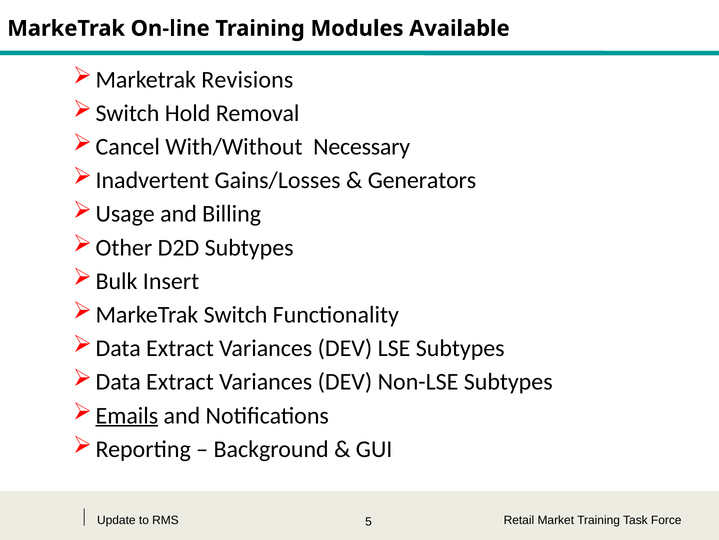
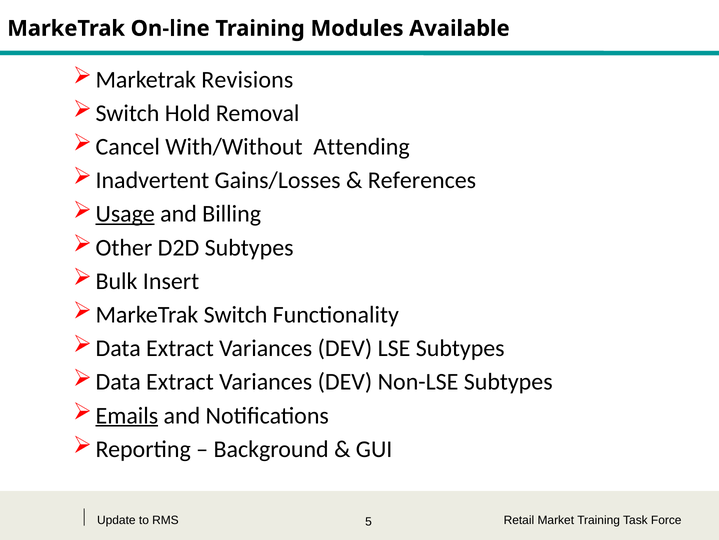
Necessary: Necessary -> Attending
Generators: Generators -> References
Usage underline: none -> present
